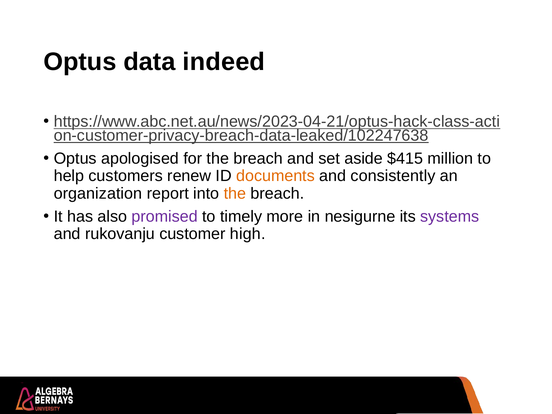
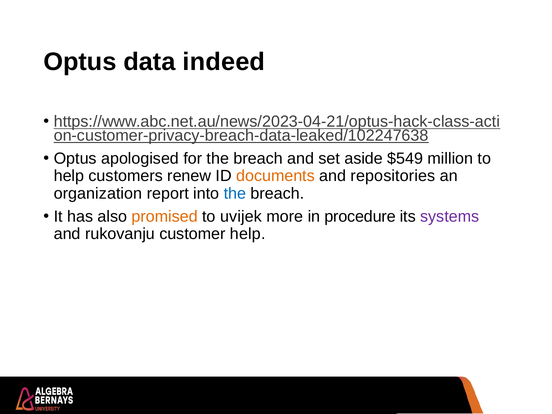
$415: $415 -> $549
consistently: consistently -> repositories
the at (235, 193) colour: orange -> blue
promised colour: purple -> orange
timely: timely -> uvijek
nesigurne: nesigurne -> procedure
customer high: high -> help
